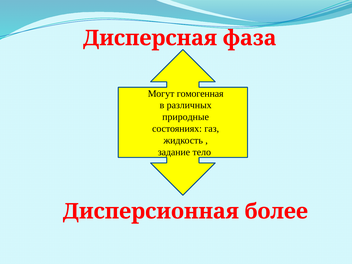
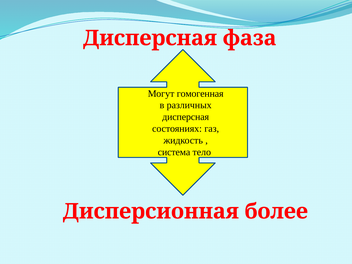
природные at (186, 117): природные -> дисперсная
задание: задание -> система
